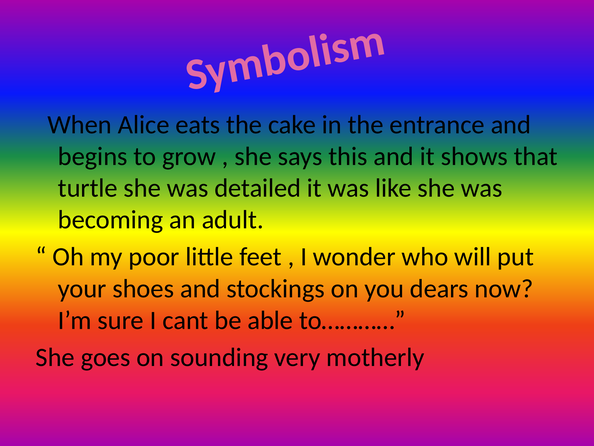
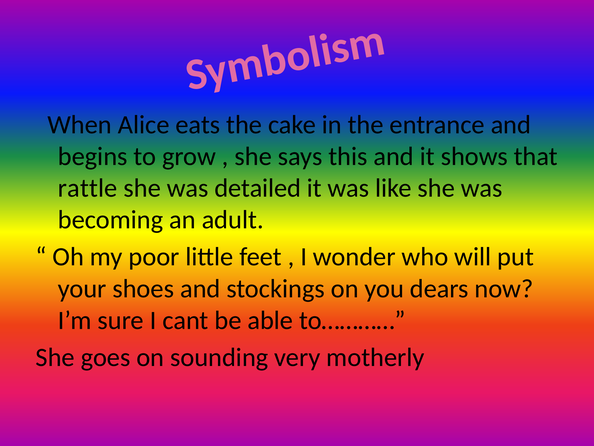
turtle: turtle -> rattle
